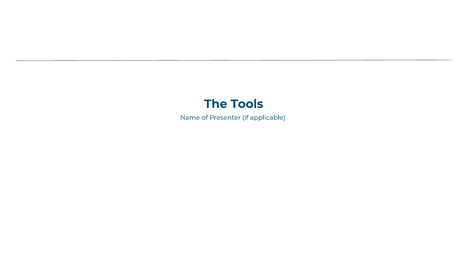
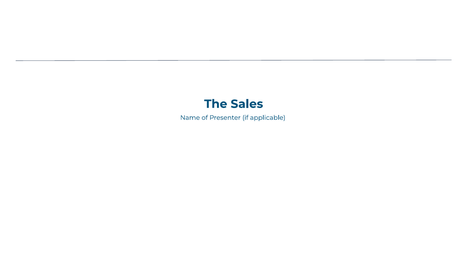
Tools: Tools -> Sales
